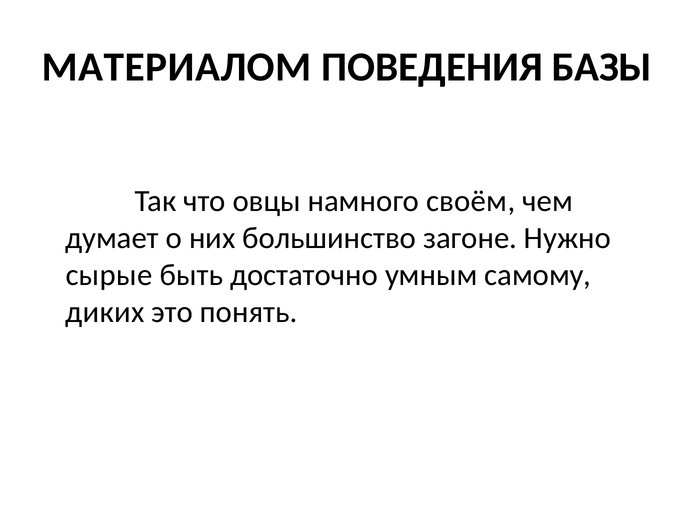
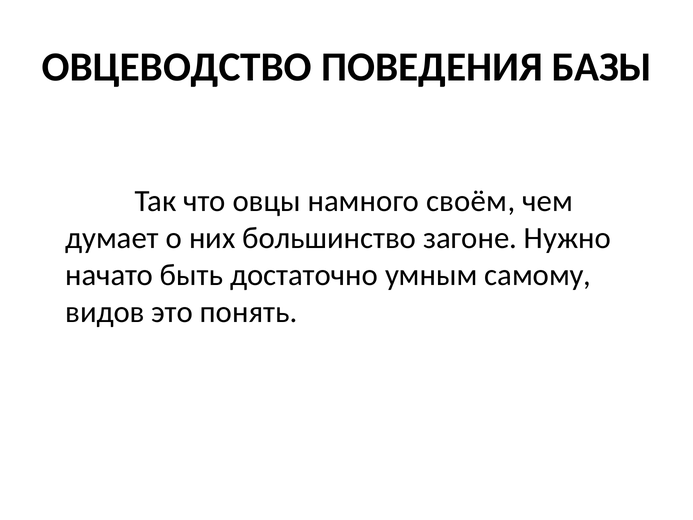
МАТЕРИАЛОМ: МАТЕРИАЛОМ -> ОВЦЕВОДСТВО
сырые: сырые -> начато
диких: диких -> видов
